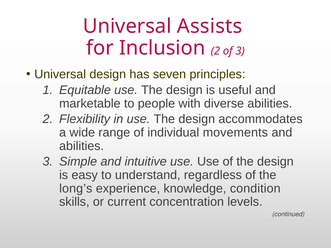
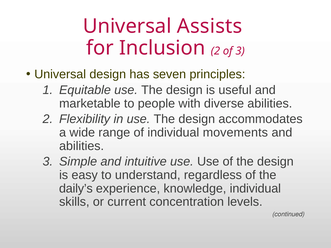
long’s: long’s -> daily’s
knowledge condition: condition -> individual
